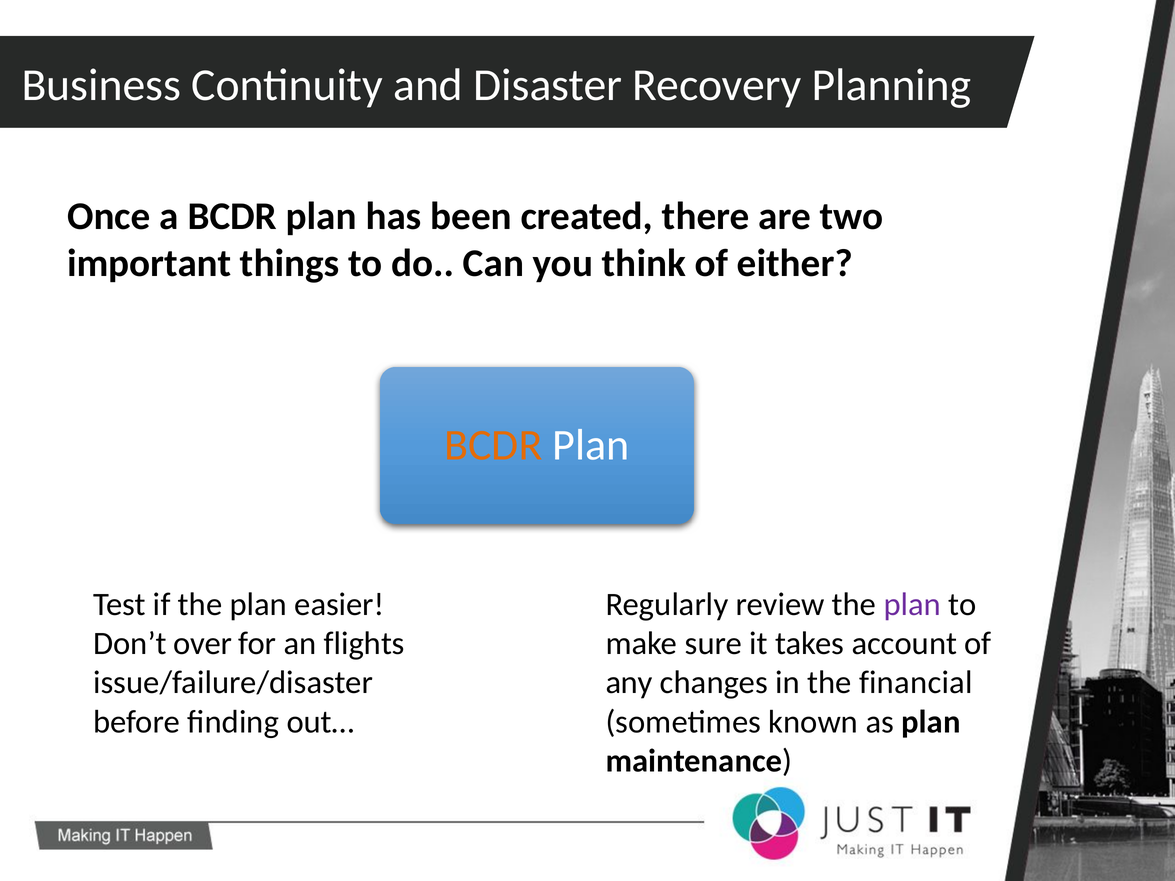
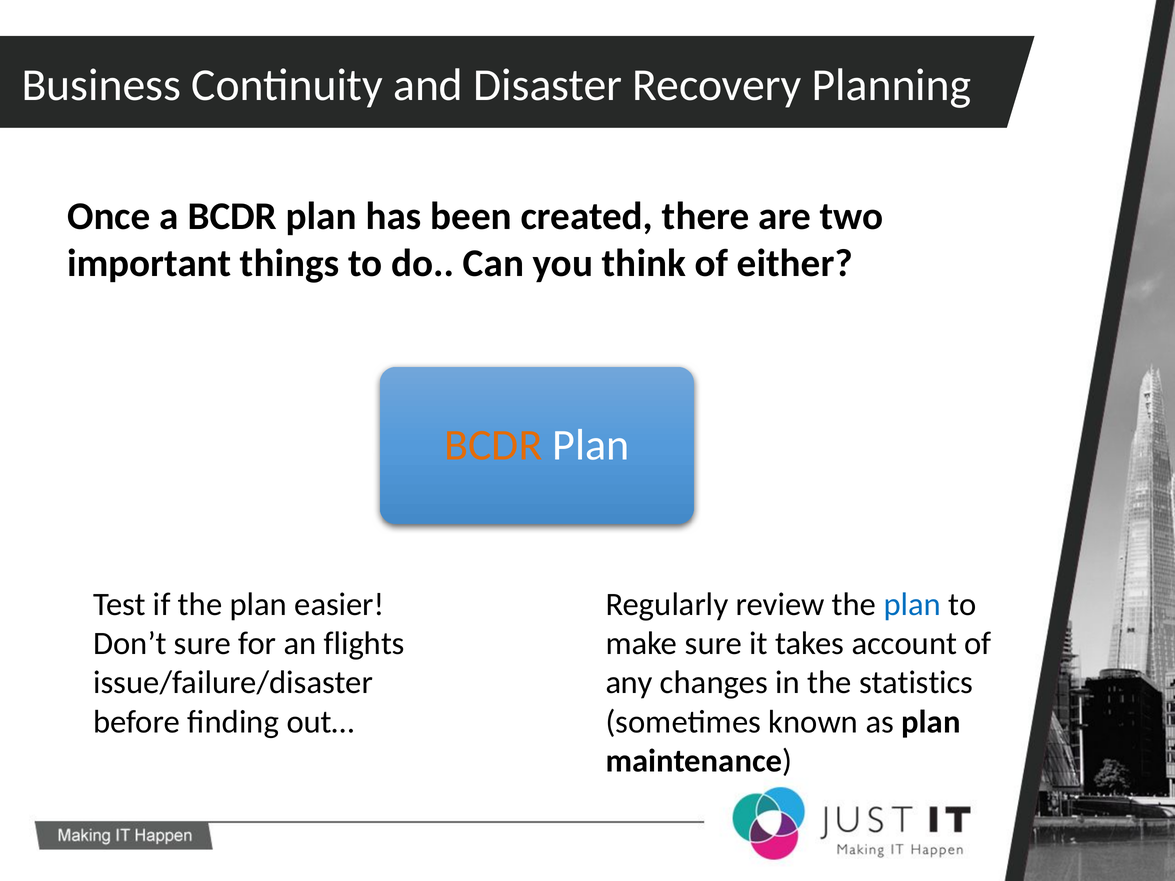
plan at (912, 605) colour: purple -> blue
Don’t over: over -> sure
financial: financial -> statistics
